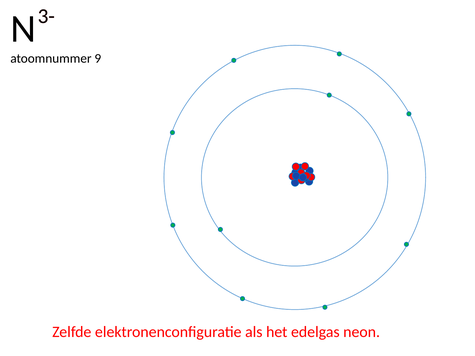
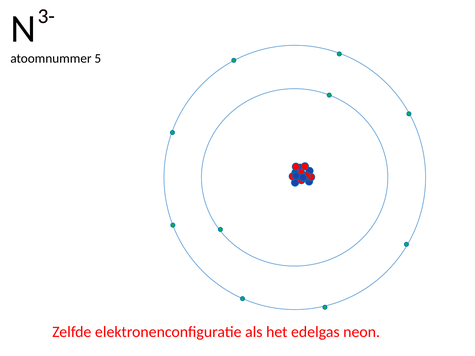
9: 9 -> 5
